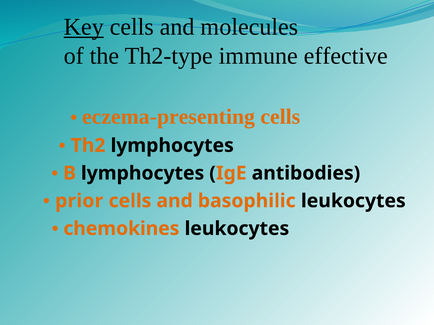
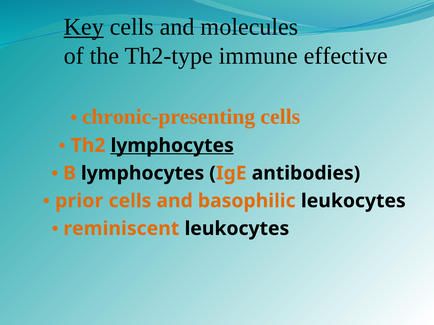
eczema-presenting: eczema-presenting -> chronic-presenting
lymphocytes at (172, 146) underline: none -> present
chemokines: chemokines -> reminiscent
